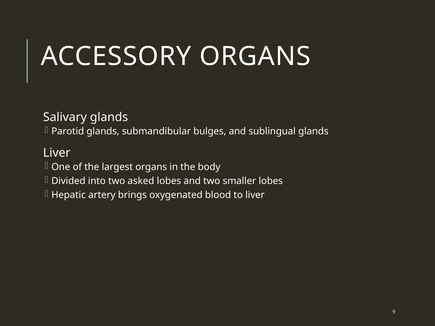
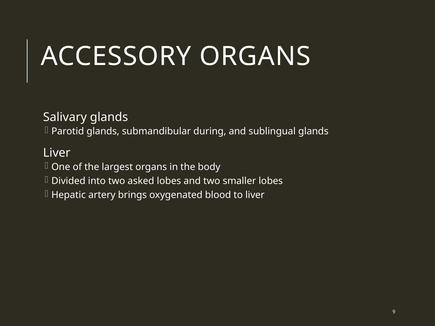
bulges: bulges -> during
